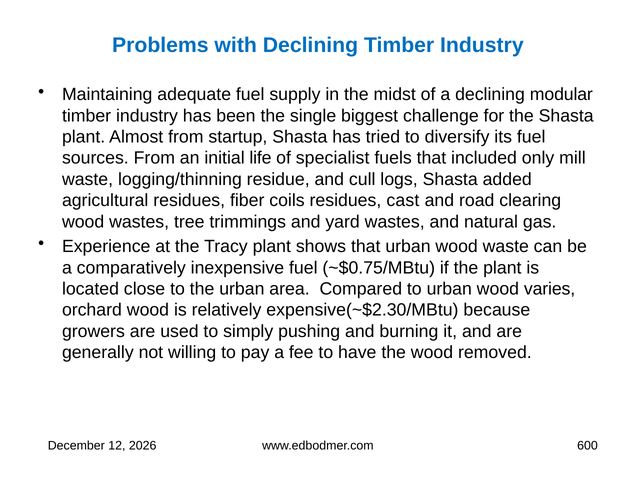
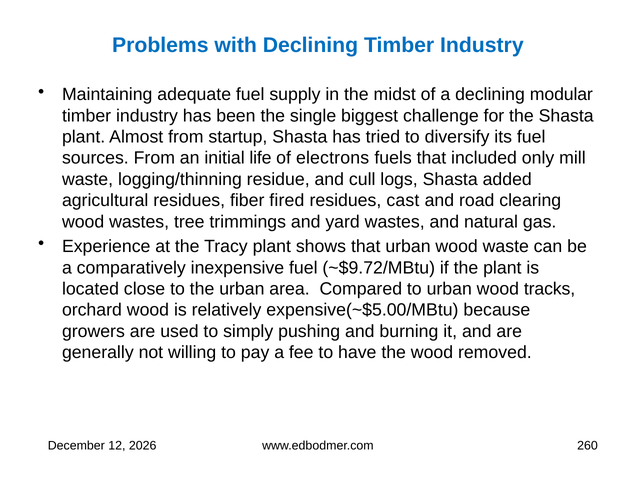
specialist: specialist -> electrons
coils: coils -> fired
~$0.75/MBtu: ~$0.75/MBtu -> ~$9.72/MBtu
varies: varies -> tracks
expensive(~$2.30/MBtu: expensive(~$2.30/MBtu -> expensive(~$5.00/MBtu
600: 600 -> 260
